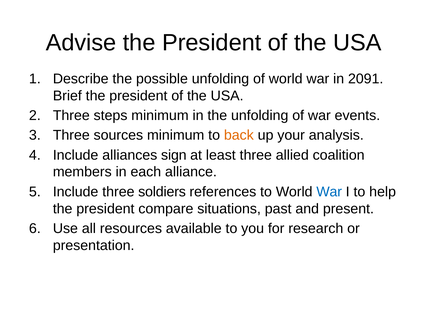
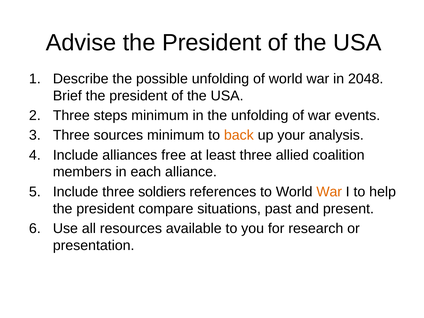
2091: 2091 -> 2048
sign: sign -> free
War at (329, 192) colour: blue -> orange
